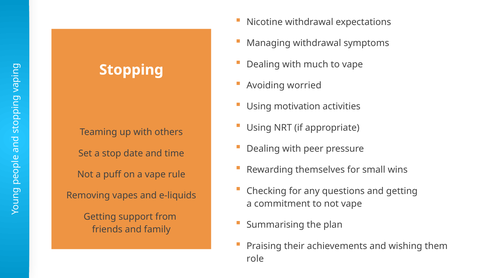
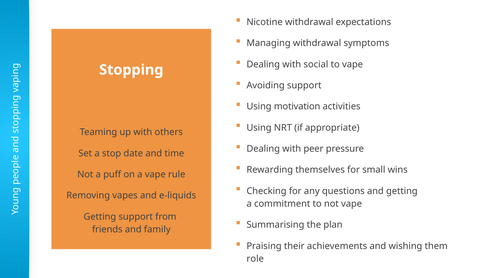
much: much -> social
Avoiding worried: worried -> support
